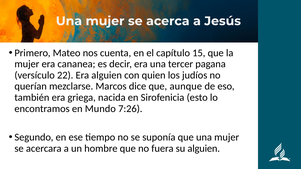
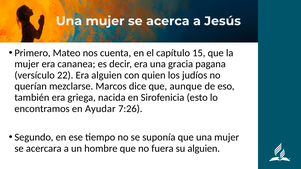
tercer: tercer -> gracia
Mundo: Mundo -> Ayudar
